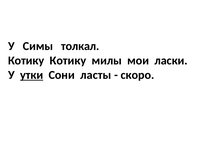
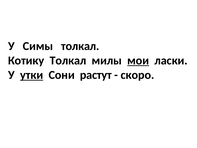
Котику Котику: Котику -> Толкал
мои underline: none -> present
ласты: ласты -> растут
